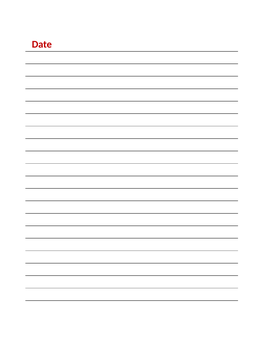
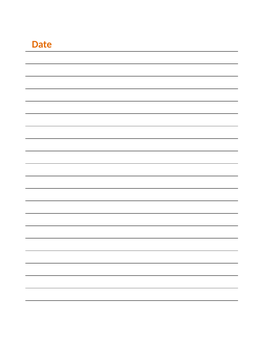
Date colour: red -> orange
